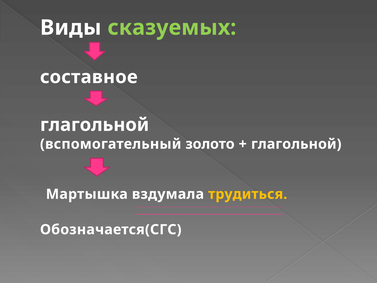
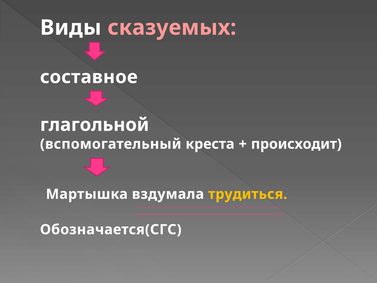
сказуемых colour: light green -> pink
золото: золото -> креста
глагольной at (296, 144): глагольной -> происходит
